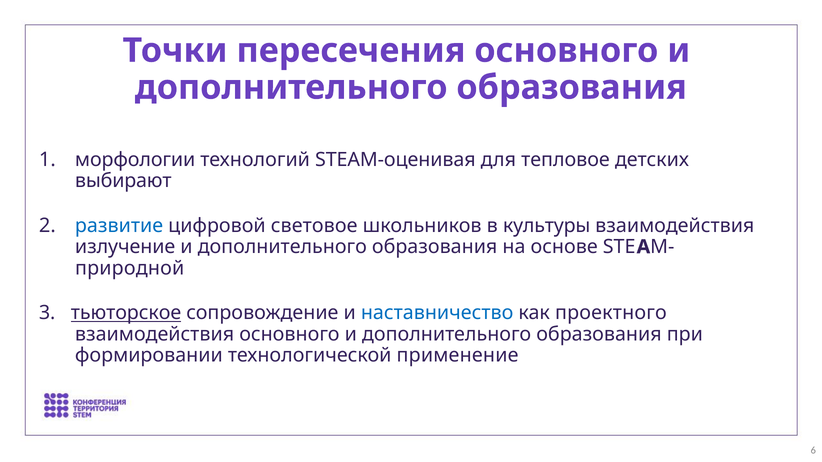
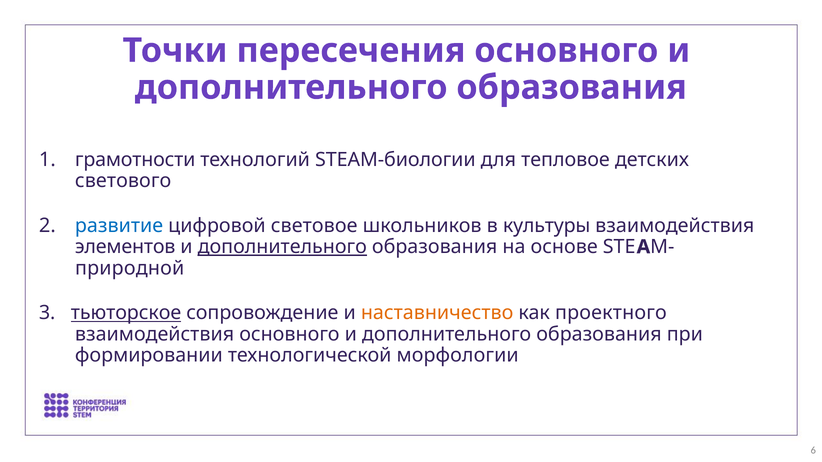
морфологии: морфологии -> грамотности
STEAM-оценивая: STEAM-оценивая -> STEAM-биологии
выбирают: выбирают -> светового
излучение: излучение -> элементов
дополнительного at (282, 247) underline: none -> present
наставничество colour: blue -> orange
применение: применение -> морфологии
